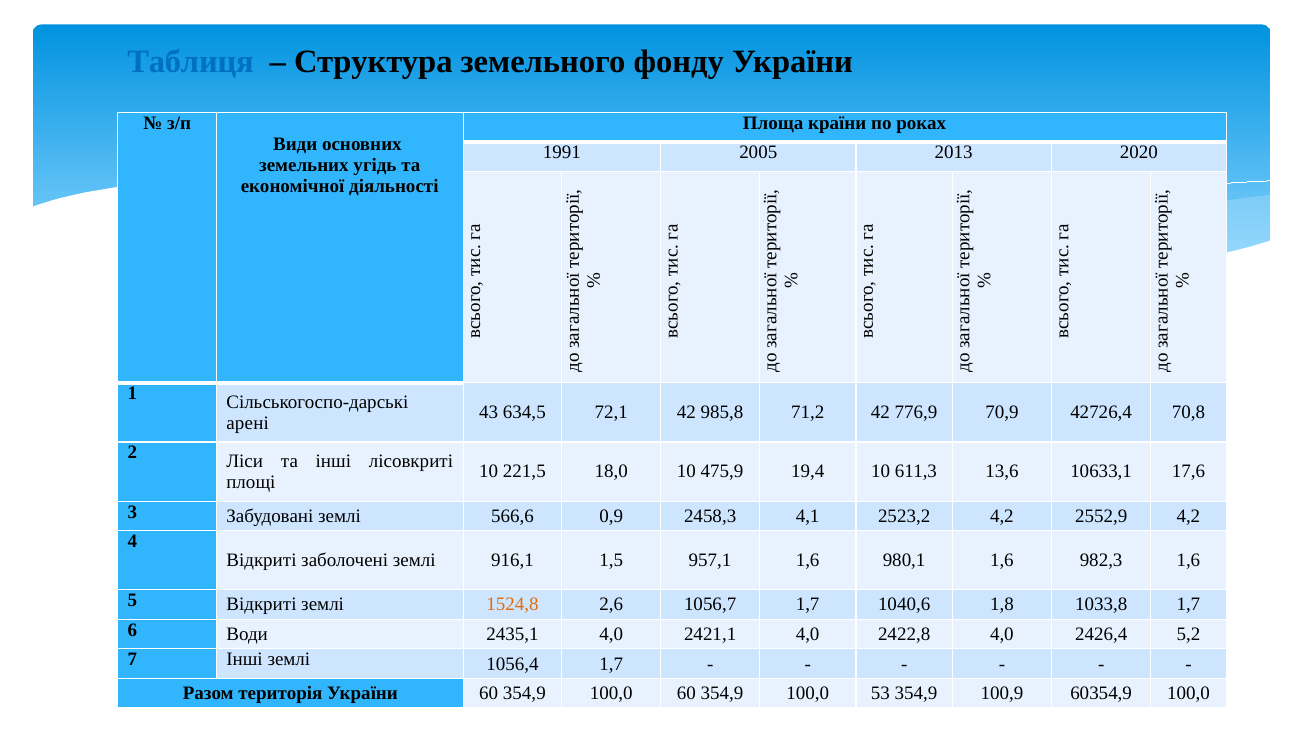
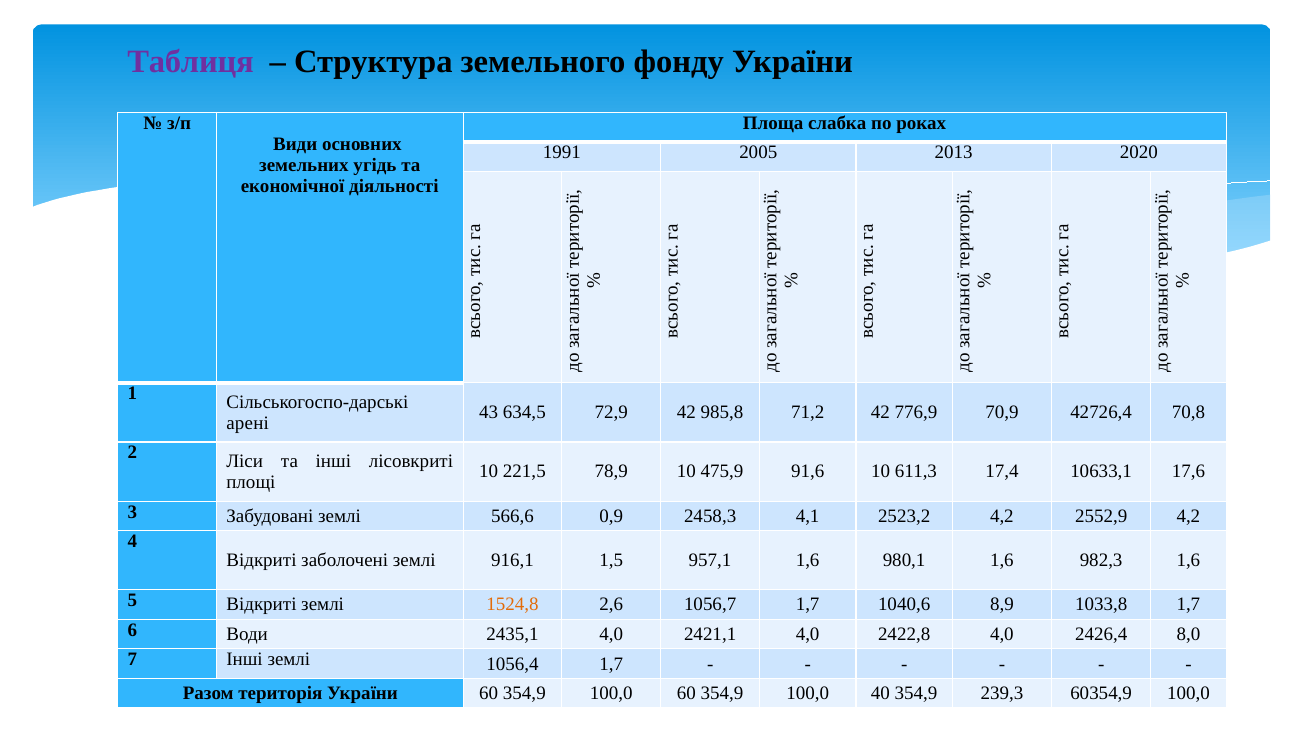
Таблиця colour: blue -> purple
країни: країни -> слабка
72,1: 72,1 -> 72,9
18,0: 18,0 -> 78,9
19,4: 19,4 -> 91,6
13,6: 13,6 -> 17,4
1,8: 1,8 -> 8,9
5,2: 5,2 -> 8,0
53: 53 -> 40
100,9: 100,9 -> 239,3
